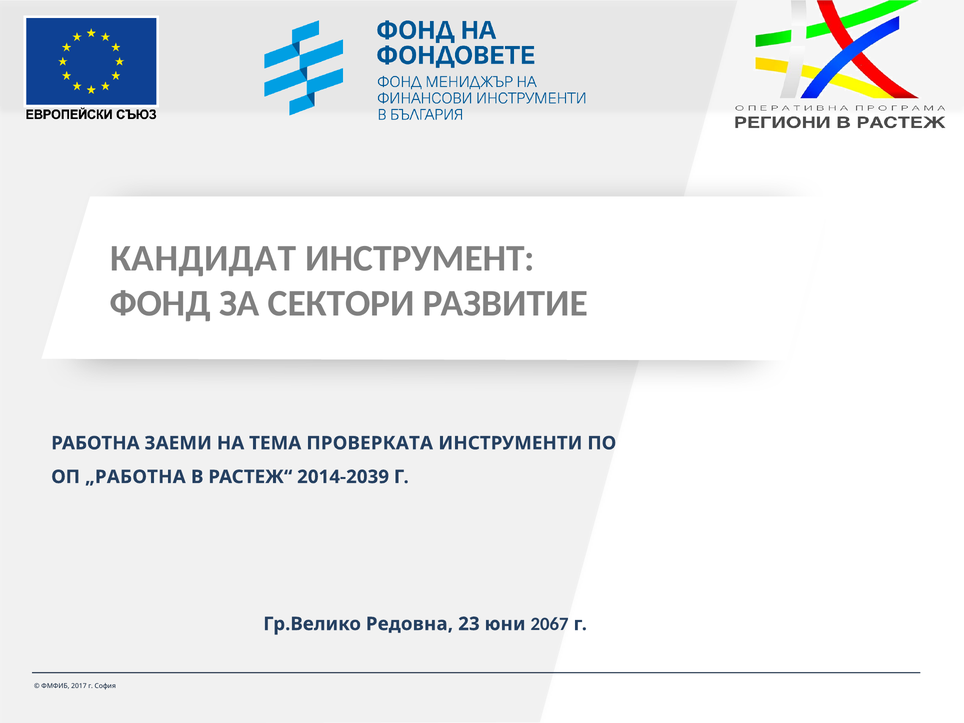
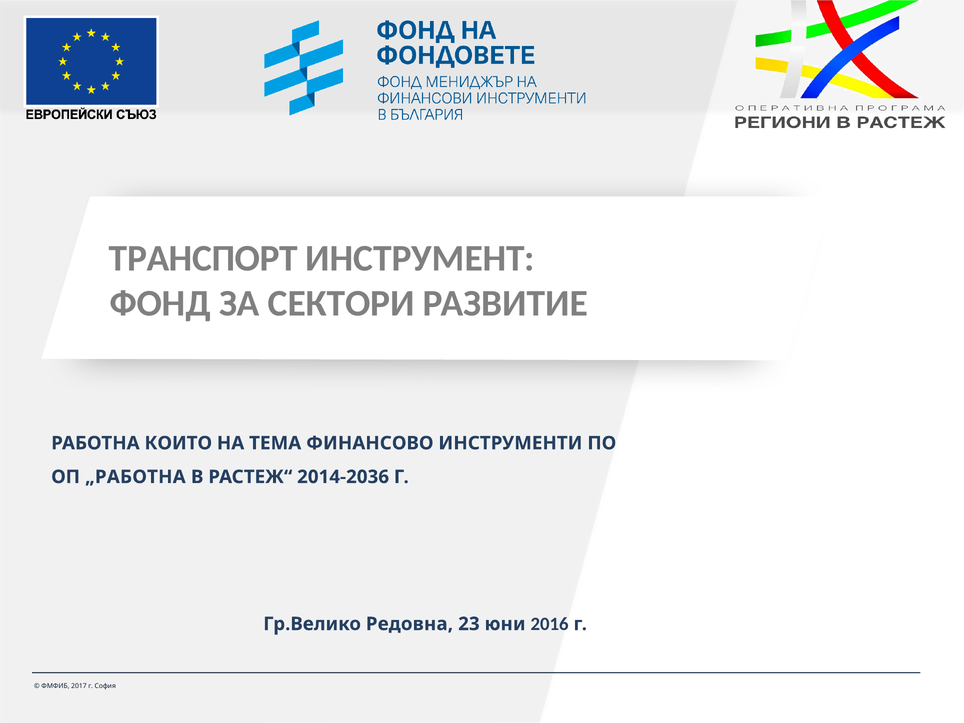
КАНДИДАТ: КАНДИДАТ -> ТРАНСПОРТ
ЗАЕМИ: ЗАЕМИ -> КОИТО
ПРОВЕРКАТА: ПРОВЕРКАТА -> ФИНАНСОВО
2014-2039: 2014-2039 -> 2014-2036
2067: 2067 -> 2016
